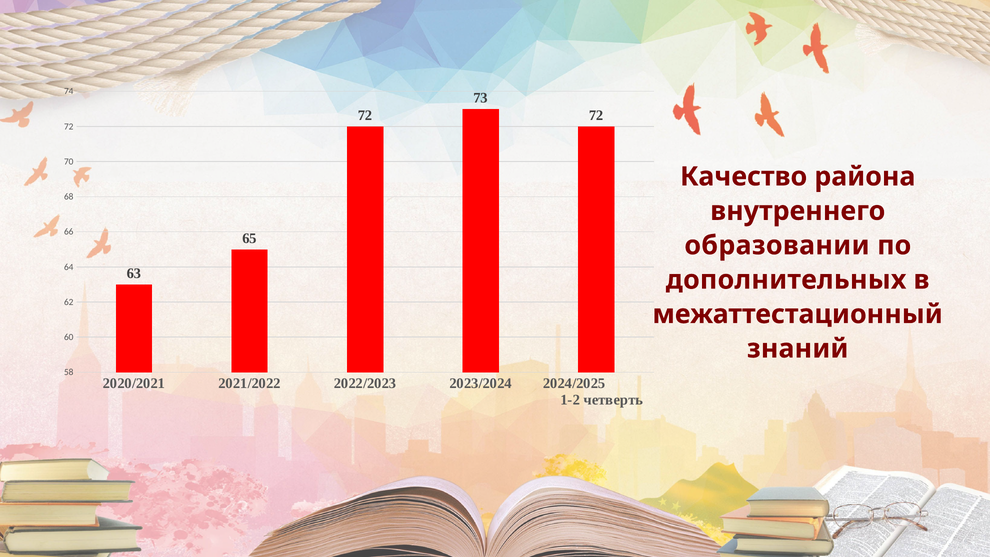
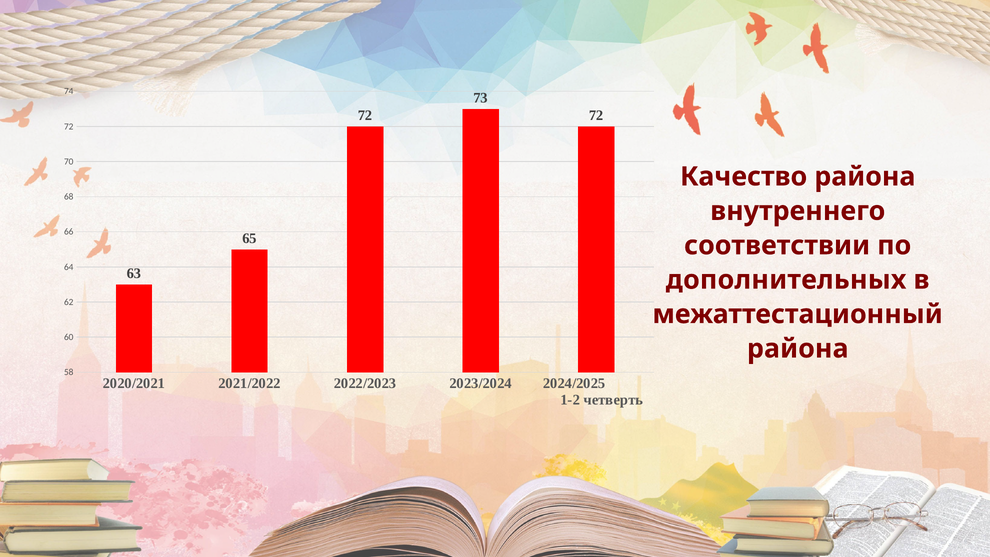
образовании: образовании -> соответствии
знаний at (798, 349): знаний -> района
